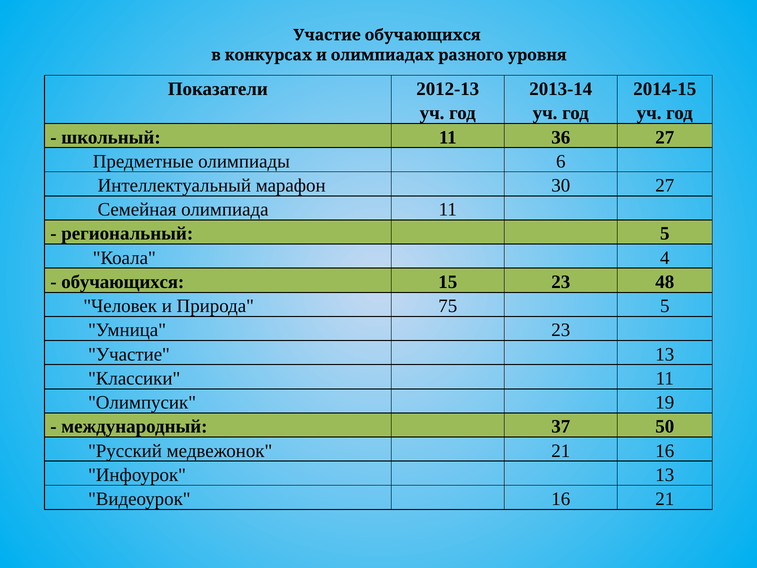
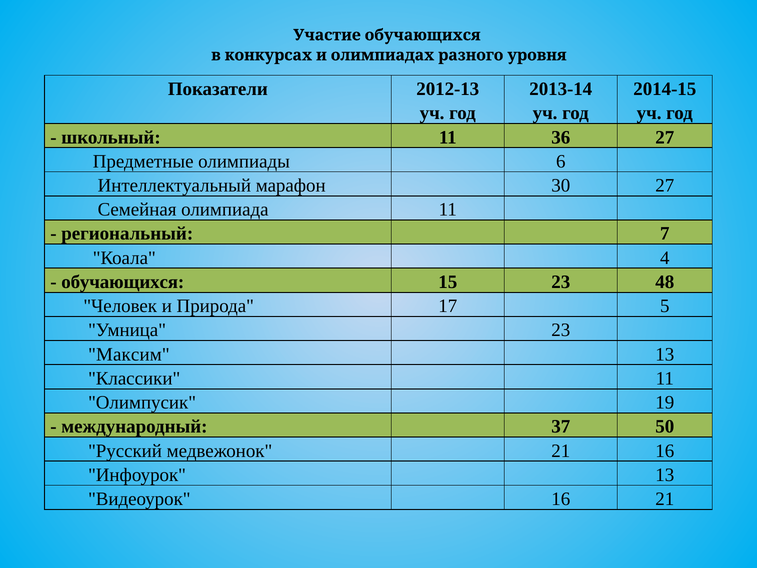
региональный 5: 5 -> 7
75: 75 -> 17
Участие: Участие -> Максим
